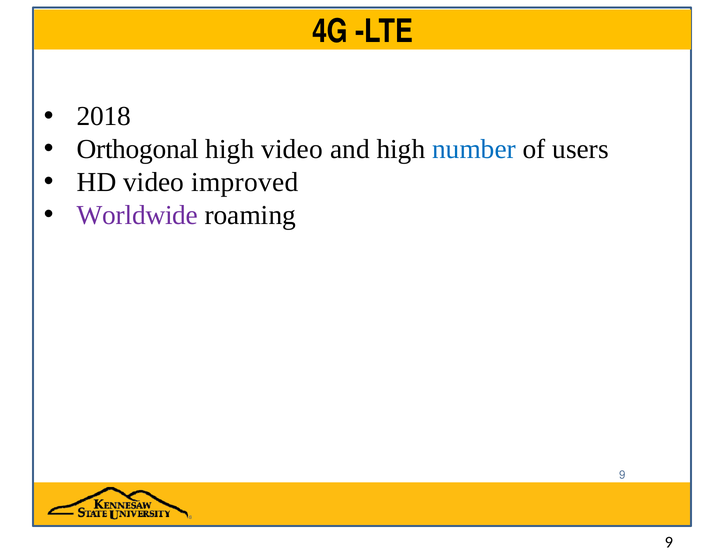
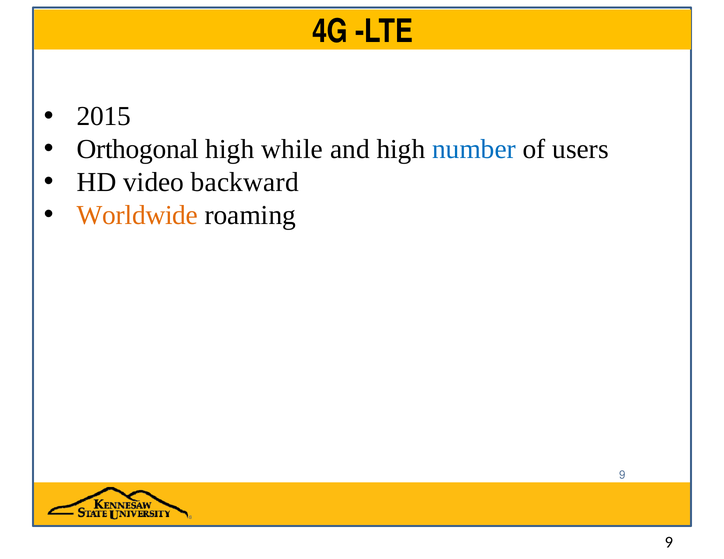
2018: 2018 -> 2015
high video: video -> while
improved: improved -> backward
Worldwide colour: purple -> orange
